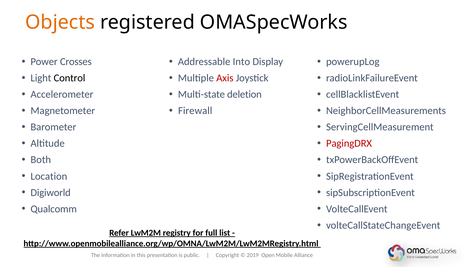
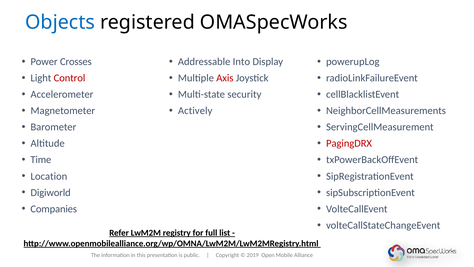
Objects colour: orange -> blue
Control colour: black -> red
deletion: deletion -> security
Firewall: Firewall -> Actively
Both: Both -> Time
Qualcomm: Qualcomm -> Companies
